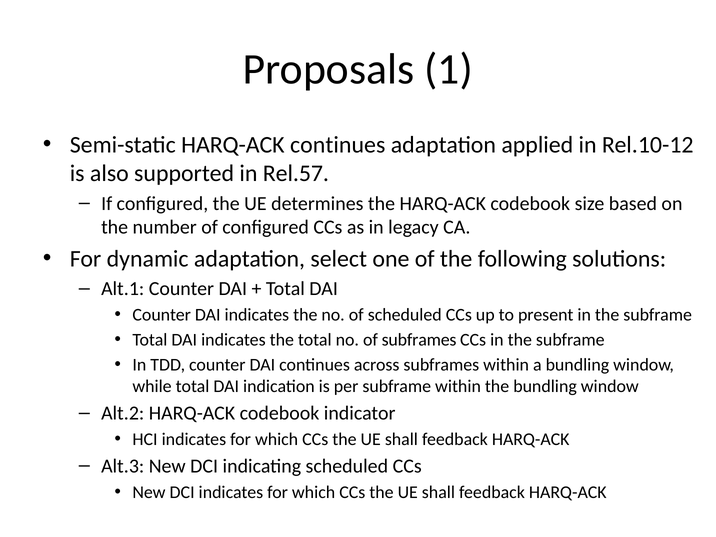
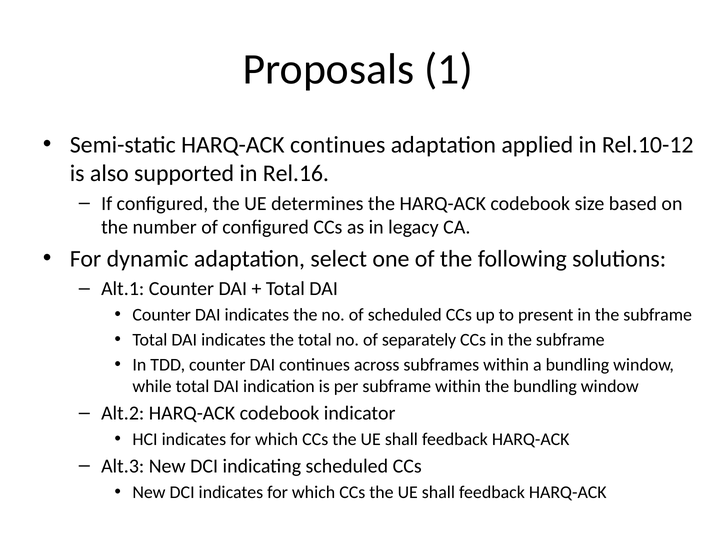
Rel.57: Rel.57 -> Rel.16
of subframes: subframes -> separately
